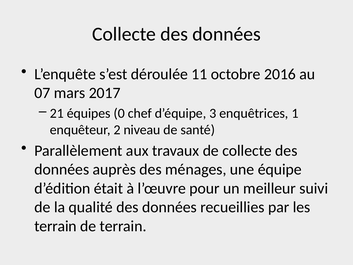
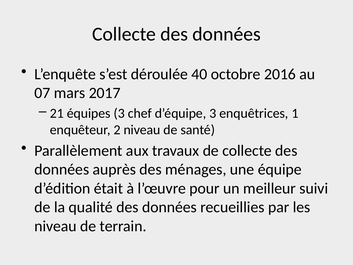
11: 11 -> 40
équipes 0: 0 -> 3
terrain at (56, 226): terrain -> niveau
